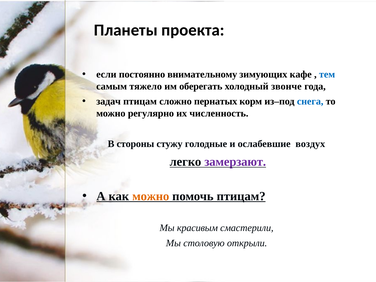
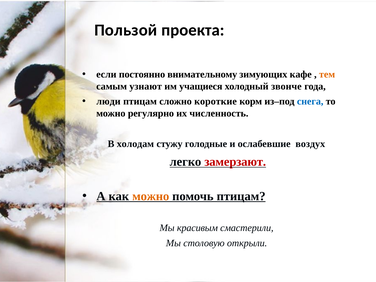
Планеты: Планеты -> Пользой
тем colour: blue -> orange
тяжело: тяжело -> узнают
оберегать: оберегать -> учащиеся
задач: задач -> люди
пернатых: пернатых -> короткие
стороны: стороны -> холодам
замерзают colour: purple -> red
